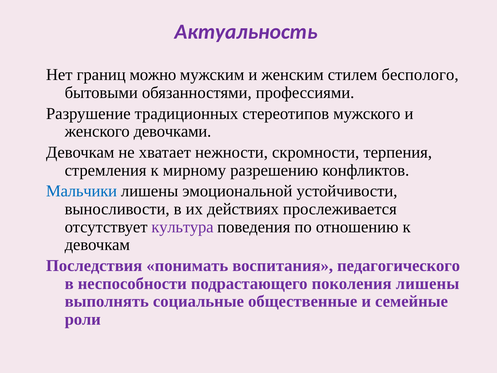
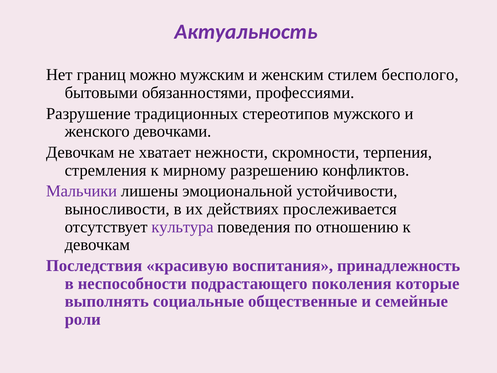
Мальчики colour: blue -> purple
понимать: понимать -> красивую
педагогического: педагогического -> принадлежность
поколения лишены: лишены -> которые
